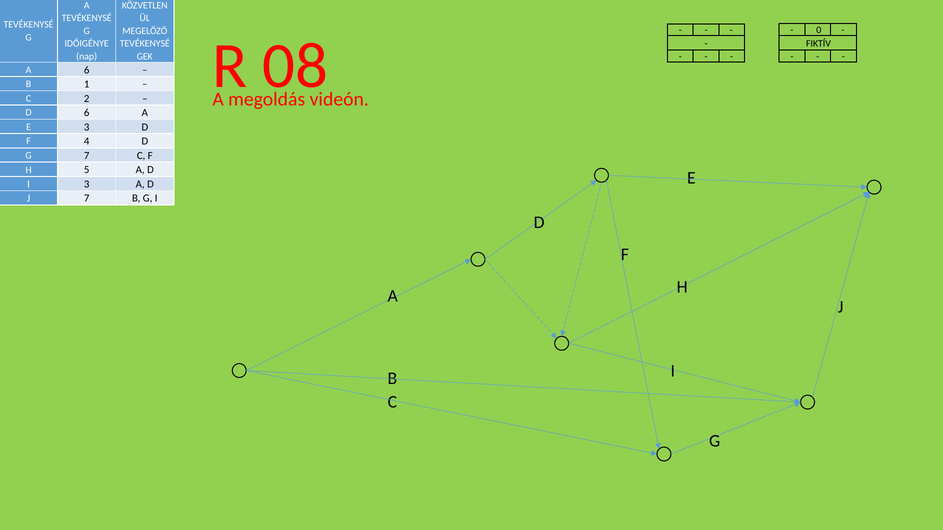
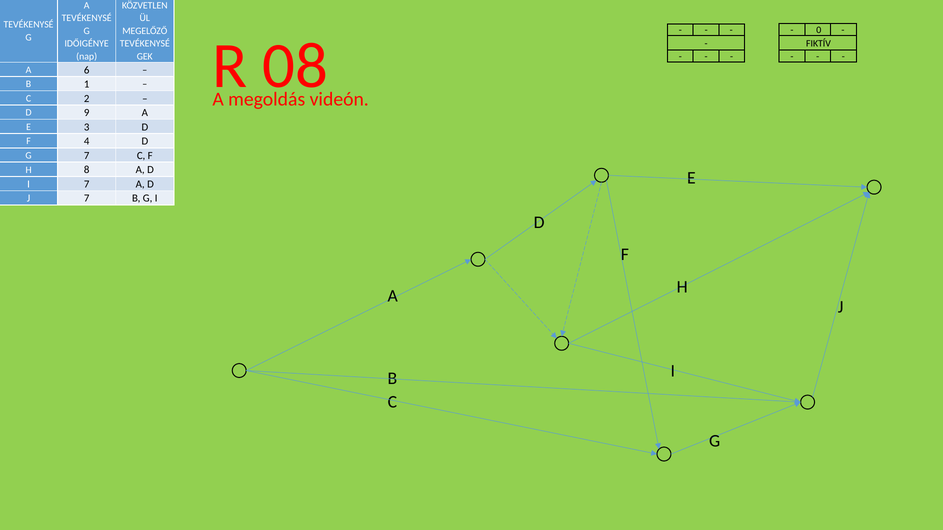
D 6: 6 -> 9
5: 5 -> 8
I 3: 3 -> 7
